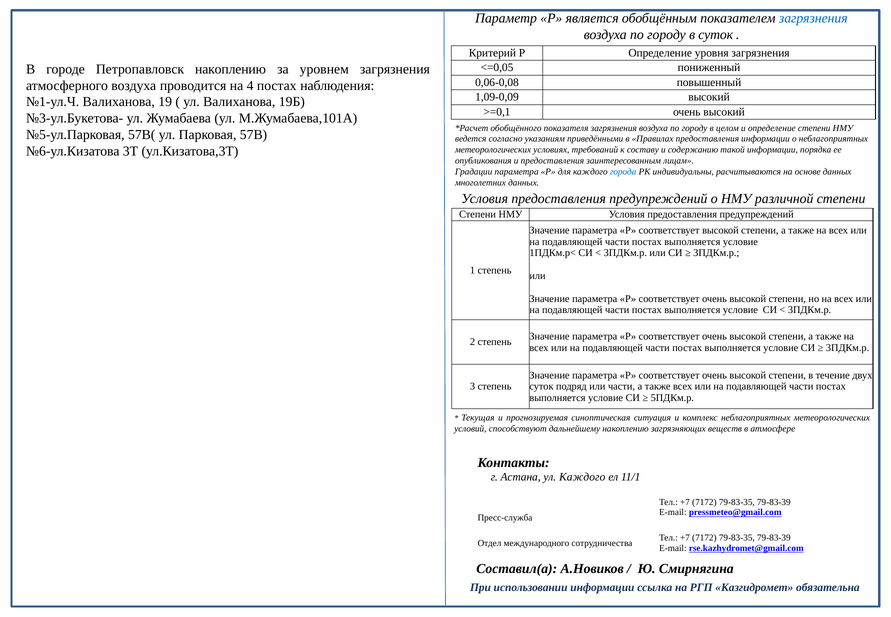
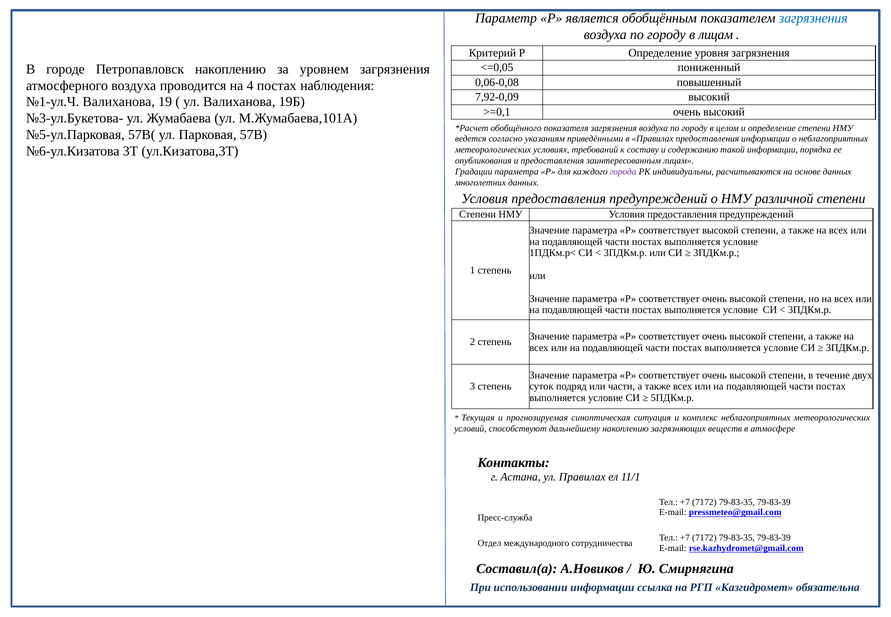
в суток: суток -> лицам
1,09-0,09: 1,09-0,09 -> 7,92-0,09
города colour: blue -> purple
ул Каждого: Каждого -> Правилах
